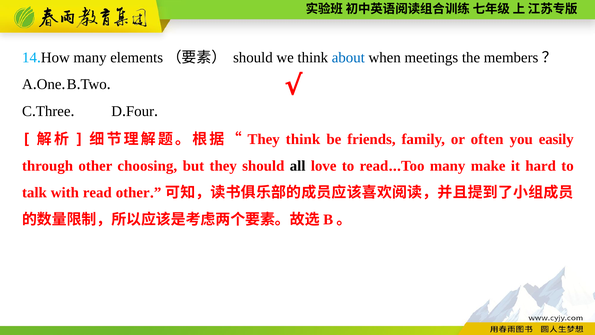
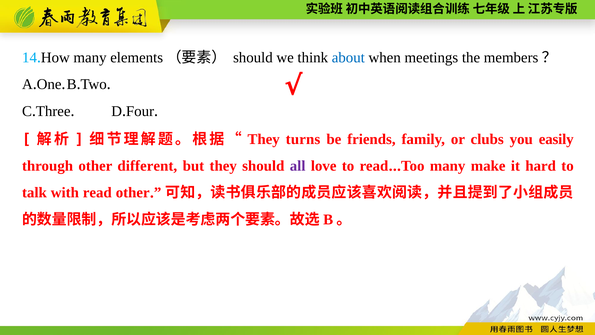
They think: think -> turns
often: often -> clubs
choosing: choosing -> different
all colour: black -> purple
